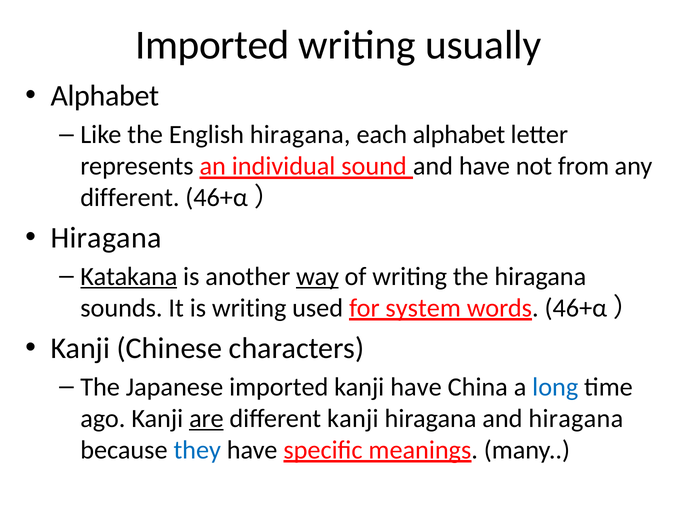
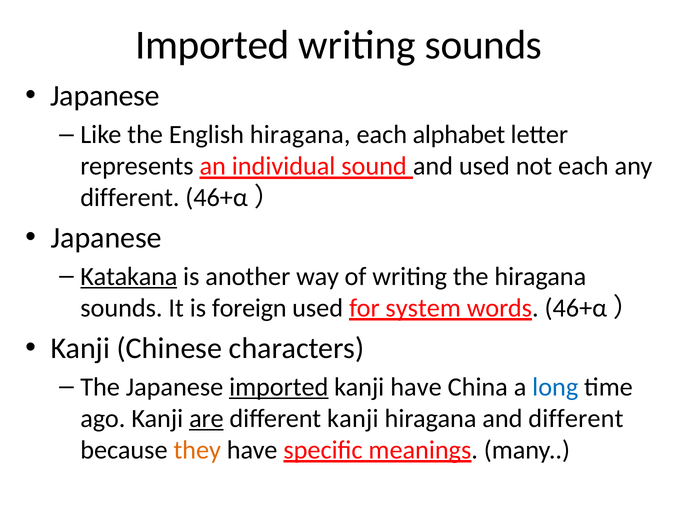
writing usually: usually -> sounds
Alphabet at (105, 96): Alphabet -> Japanese
and have: have -> used
not from: from -> each
Hiragana at (106, 238): Hiragana -> Japanese
way underline: present -> none
is writing: writing -> foreign
imported at (279, 387) underline: none -> present
and hiragana: hiragana -> different
they colour: blue -> orange
